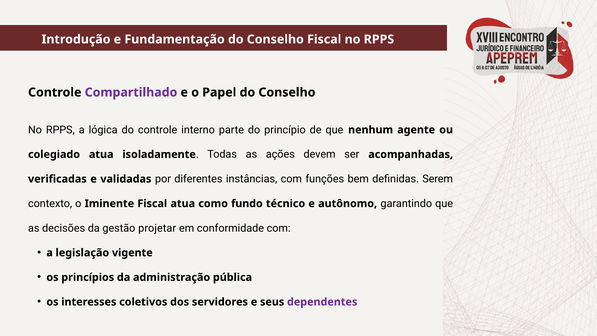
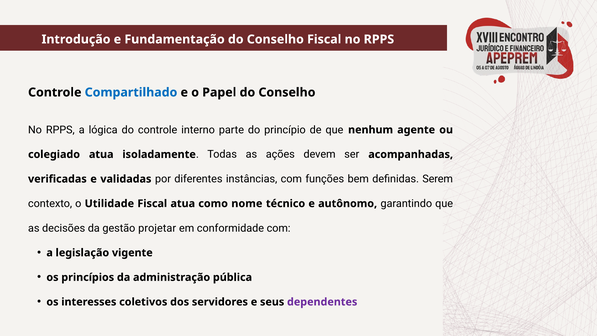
Compartilhado colour: purple -> blue
Iminente: Iminente -> Utilidade
fundo: fundo -> nome
